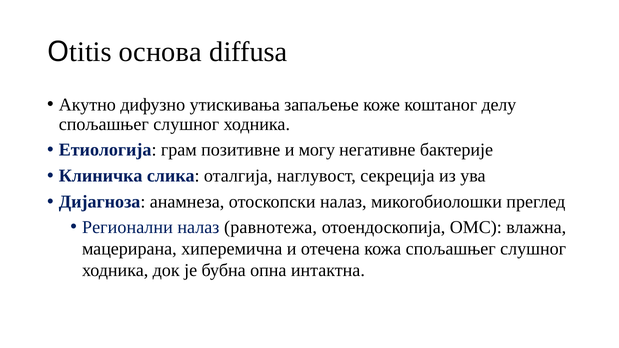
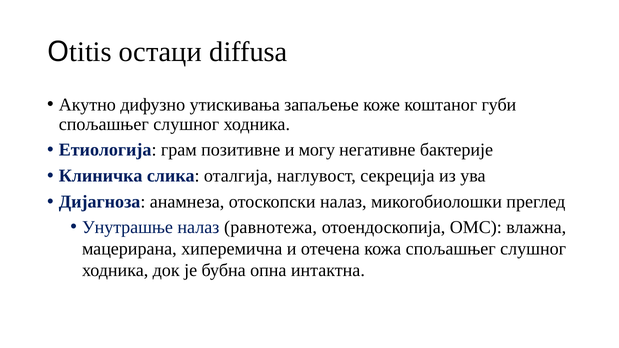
основа: основа -> остаци
делу: делу -> губи
Регионални: Регионални -> Унутрашње
